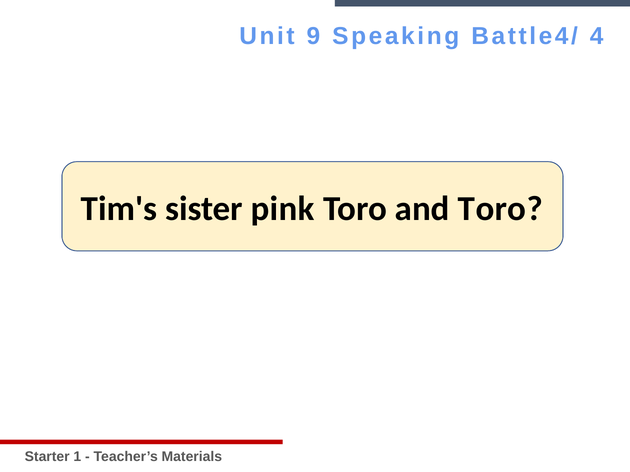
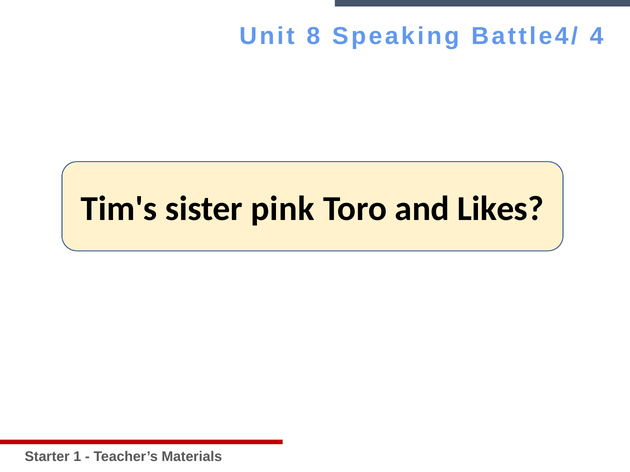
9: 9 -> 8
and Toro: Toro -> Likes
